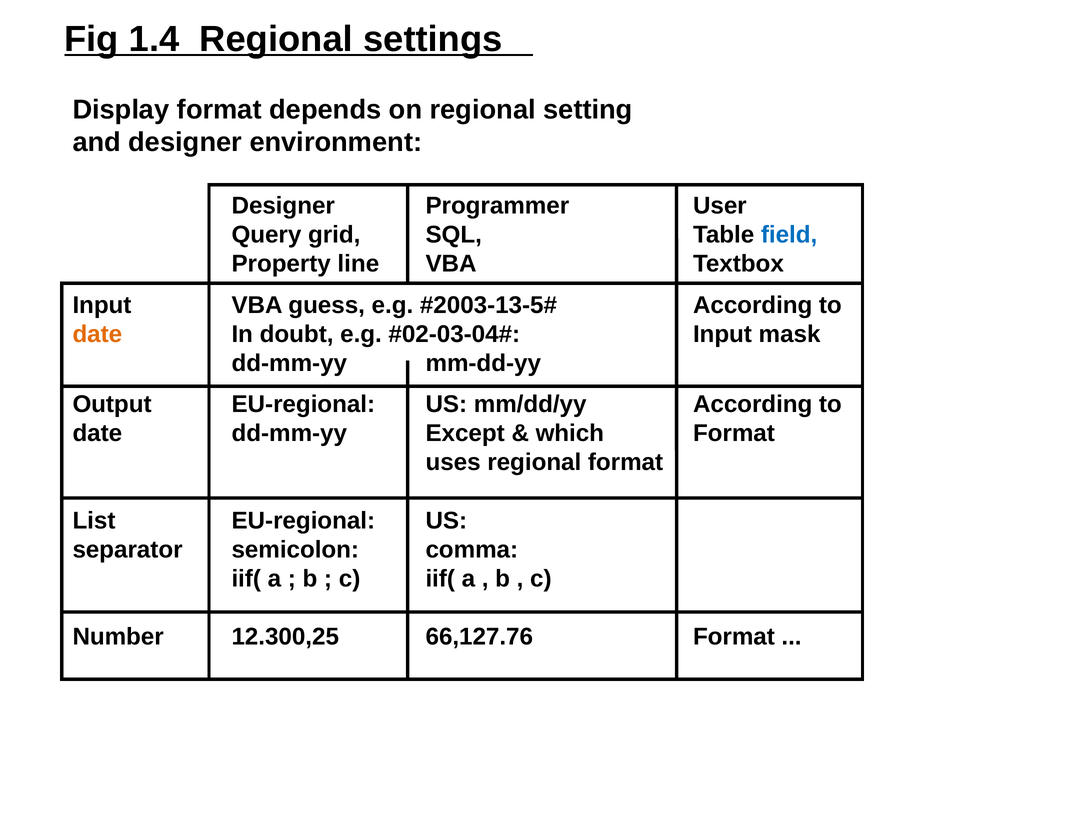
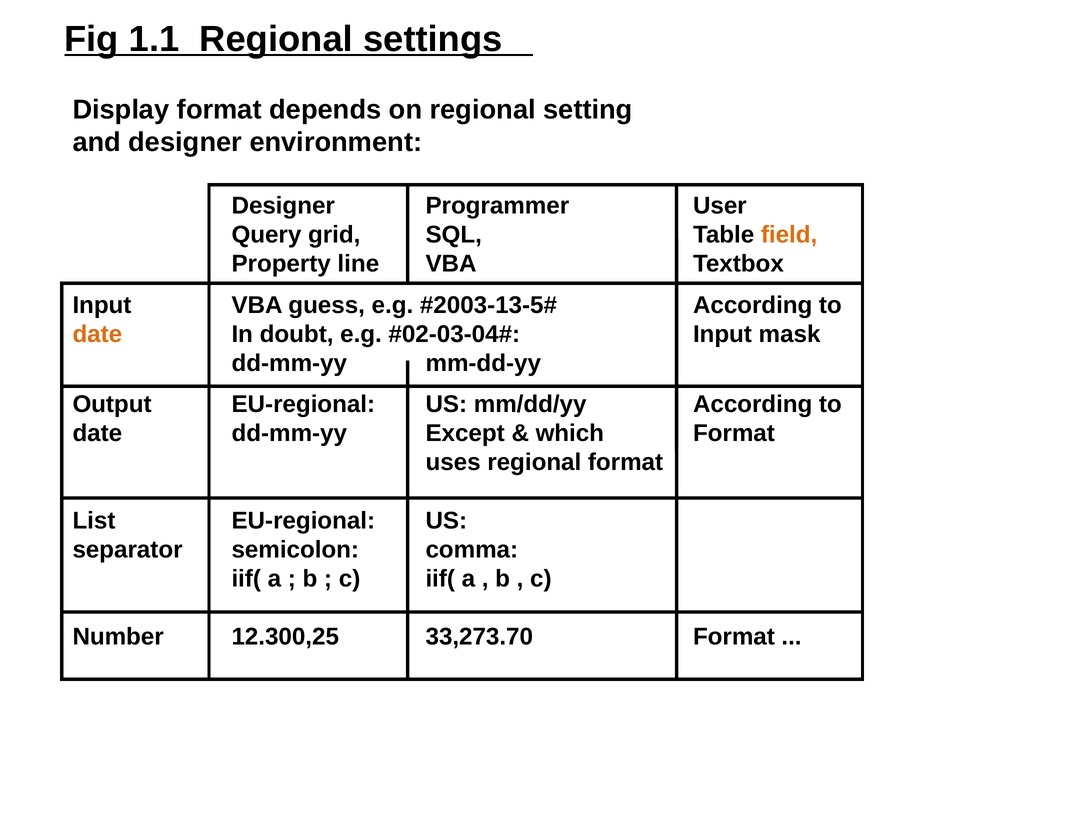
1.4: 1.4 -> 1.1
field colour: blue -> orange
66,127.76: 66,127.76 -> 33,273.70
